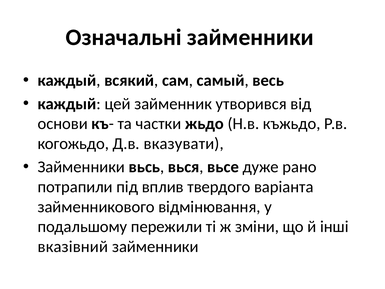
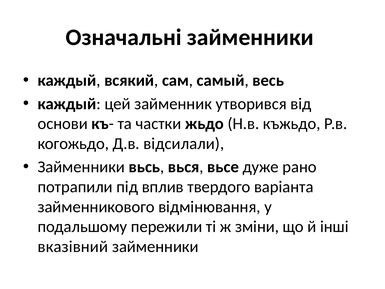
вказувати: вказувати -> відсилали
